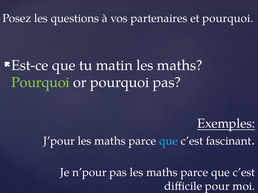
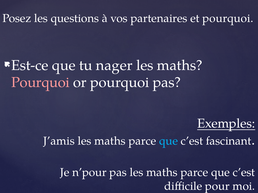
matin: matin -> nager
Pourquoi at (40, 83) colour: light green -> pink
J’pour: J’pour -> J’amis
